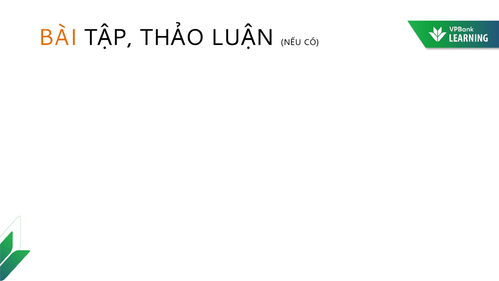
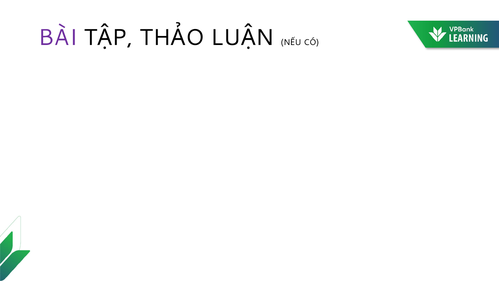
BÀI colour: orange -> purple
